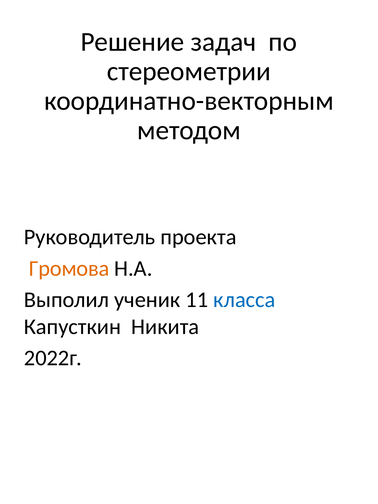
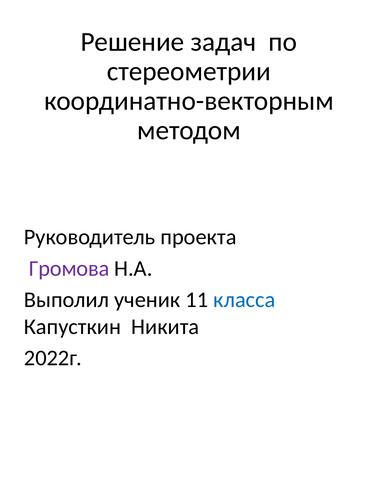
Громова colour: orange -> purple
